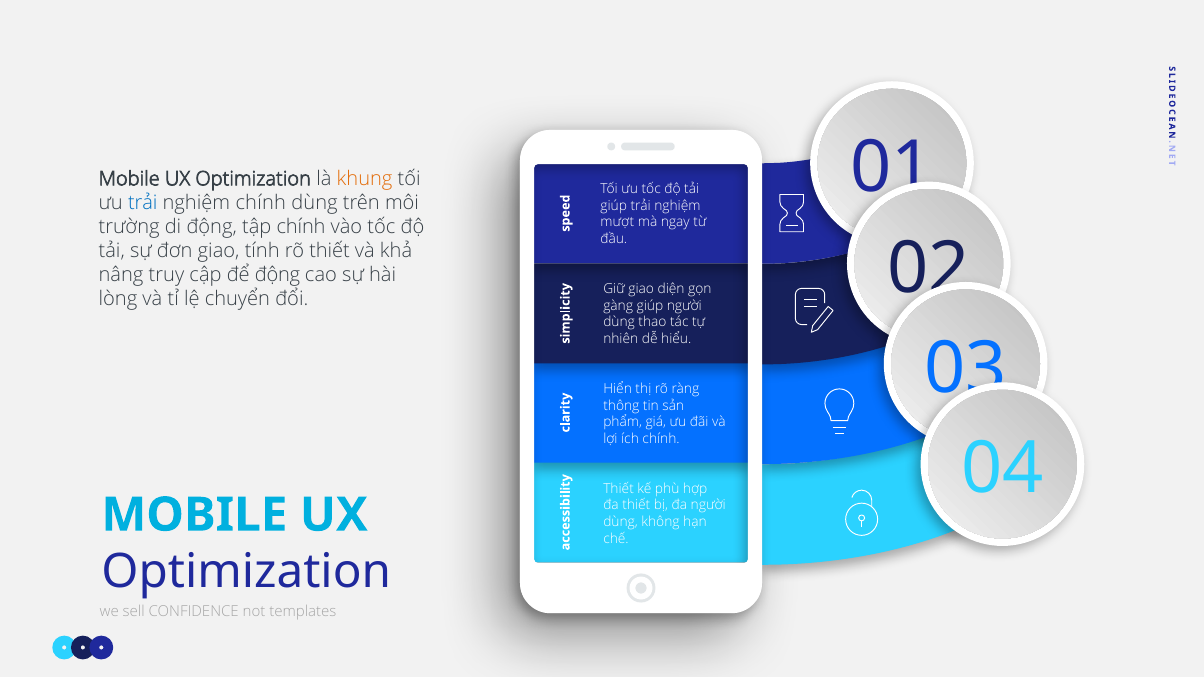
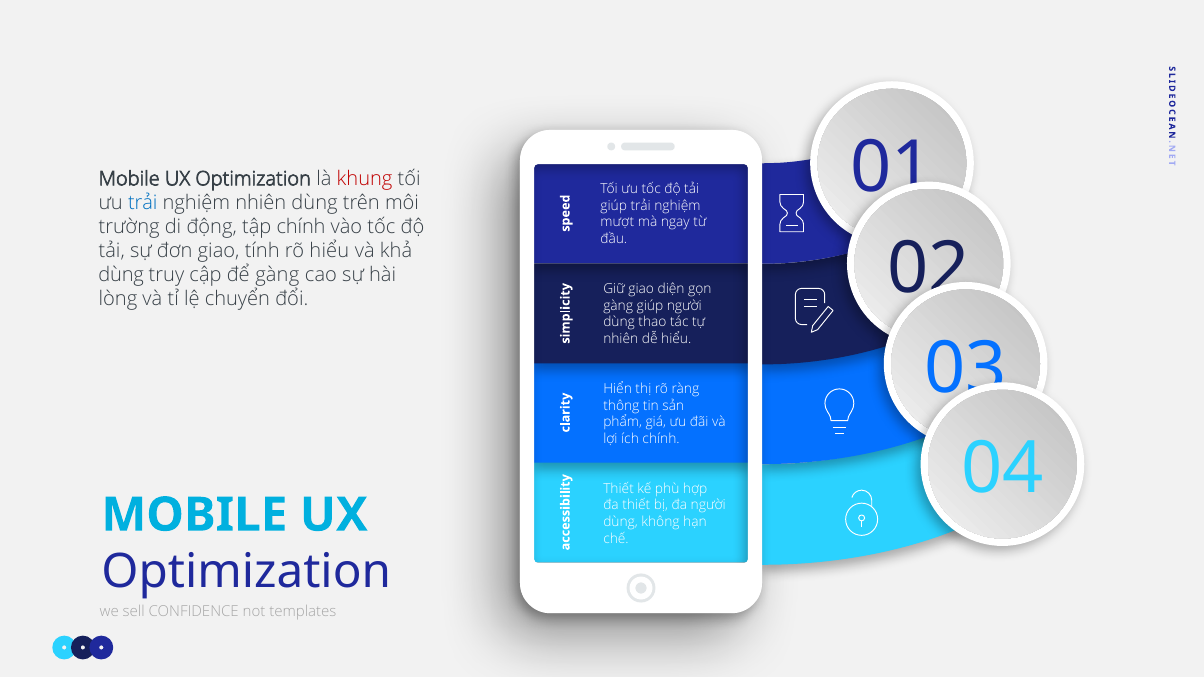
khung colour: orange -> red
nghiệm chính: chính -> nhiên
rõ thiết: thiết -> hiểu
nâng at (121, 275): nâng -> dùng
để động: động -> gàng
